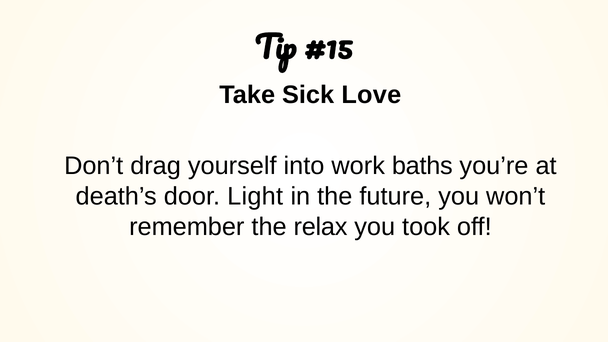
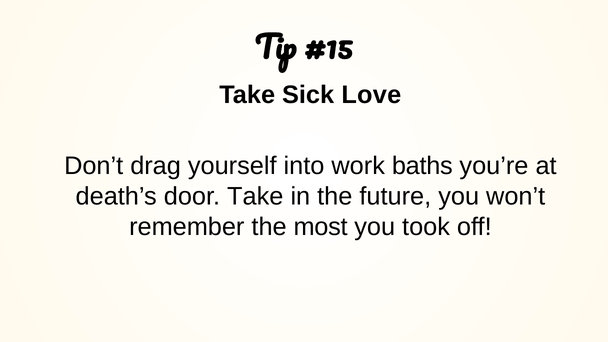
door Light: Light -> Take
relax: relax -> most
